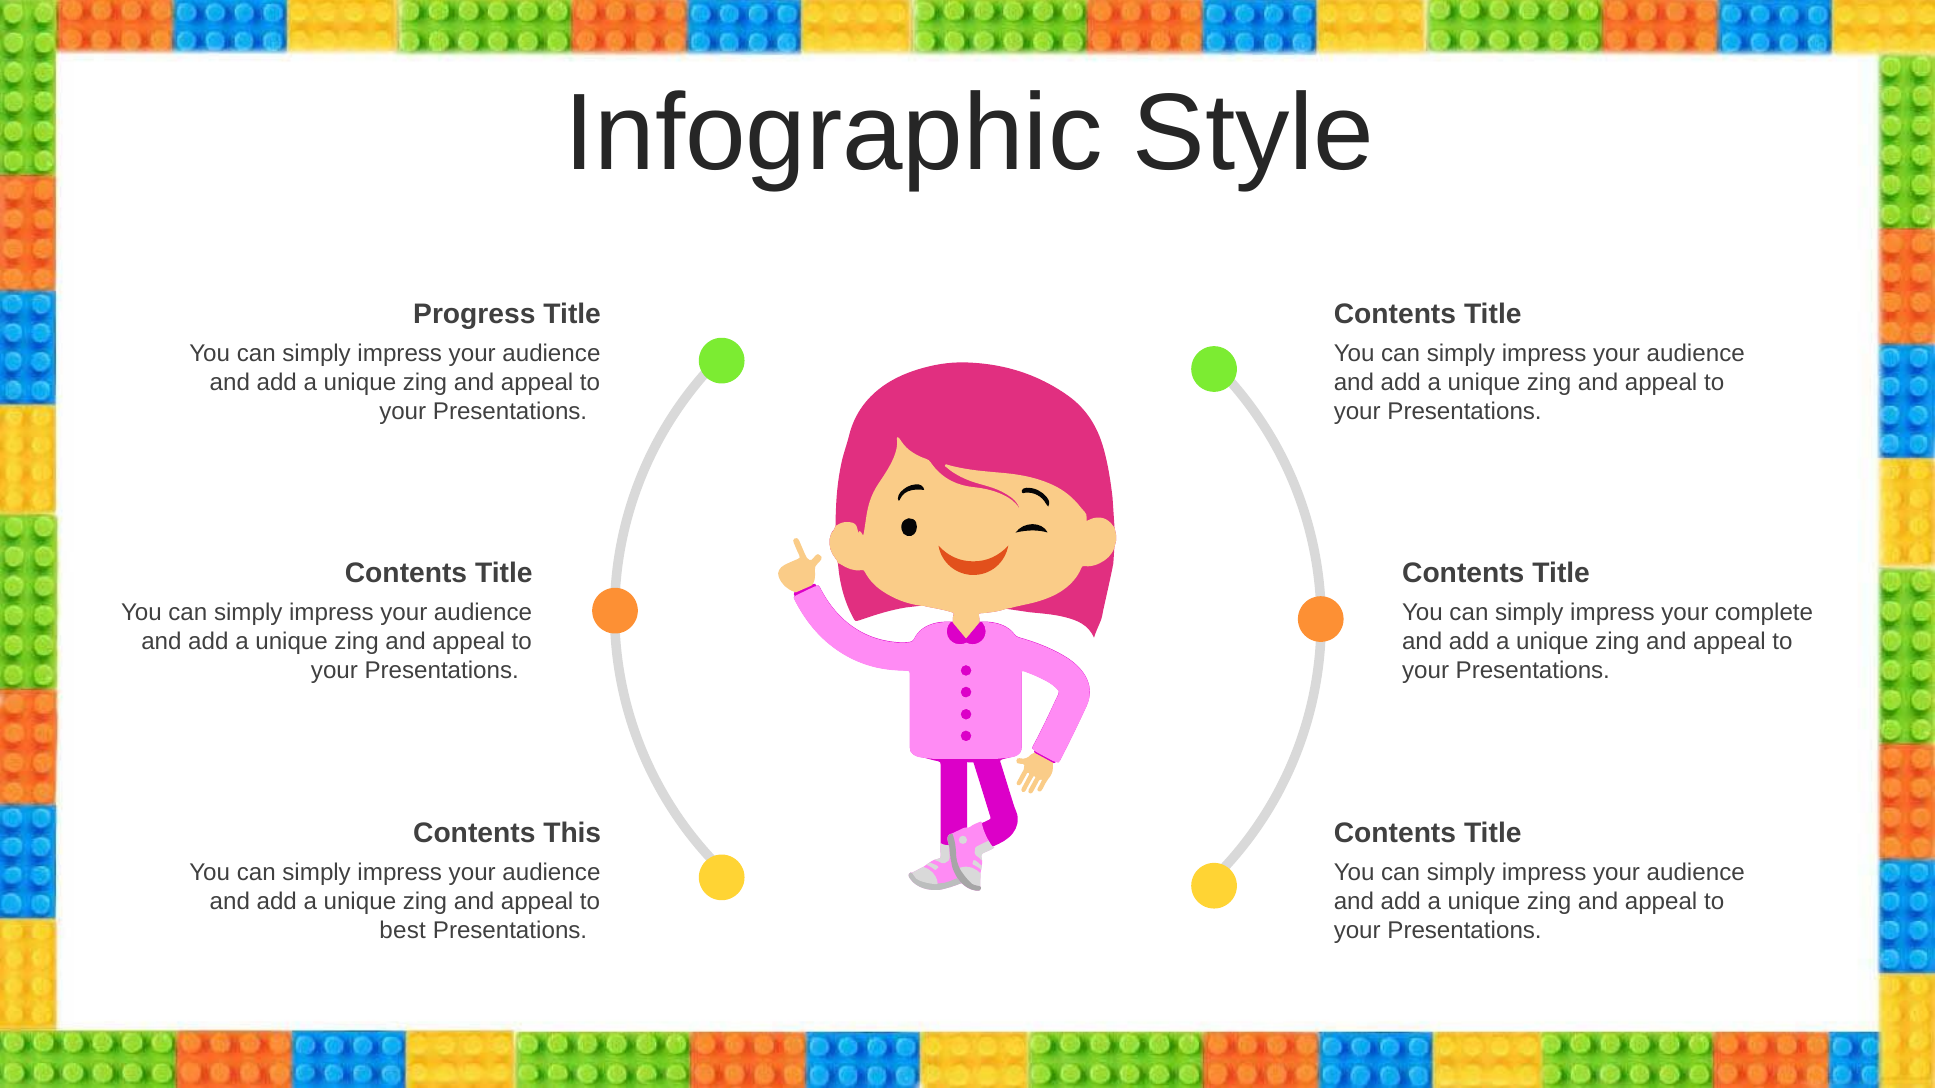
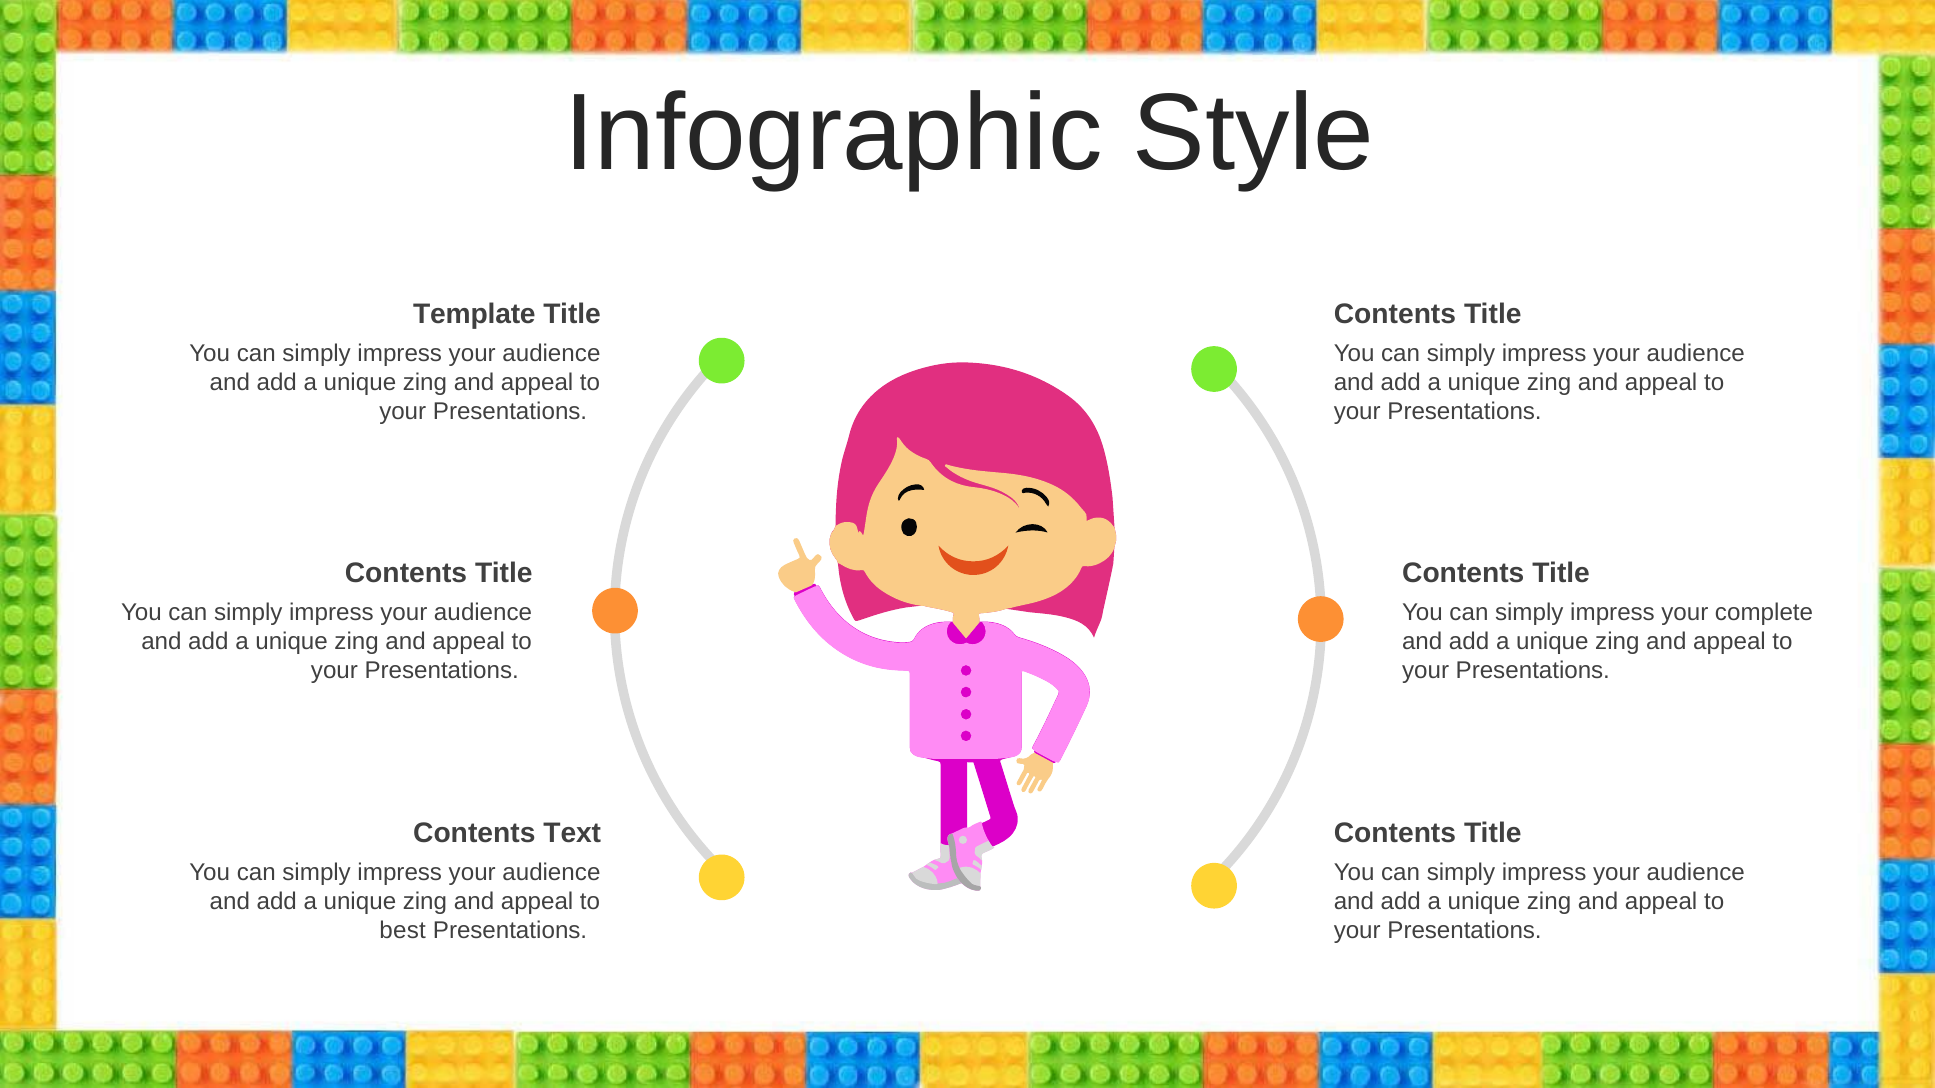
Progress: Progress -> Template
This: This -> Text
